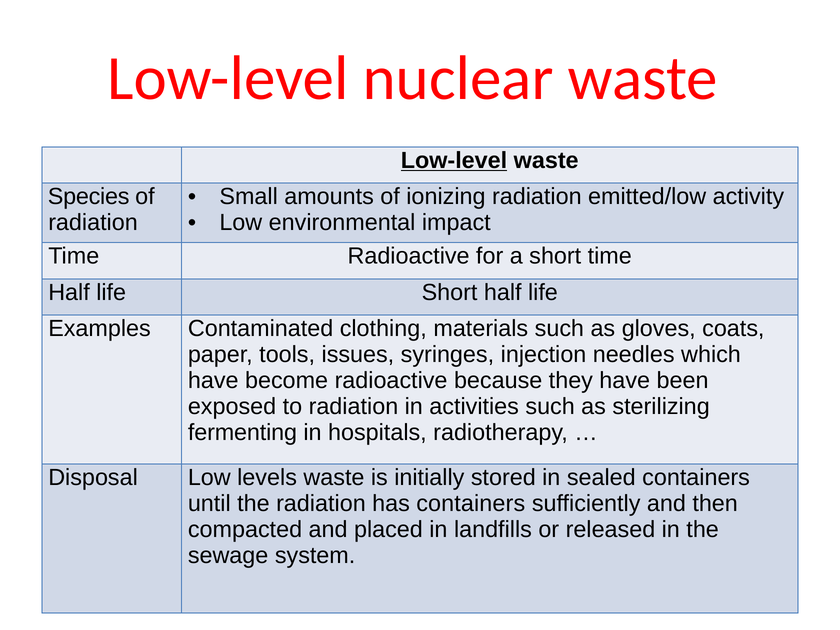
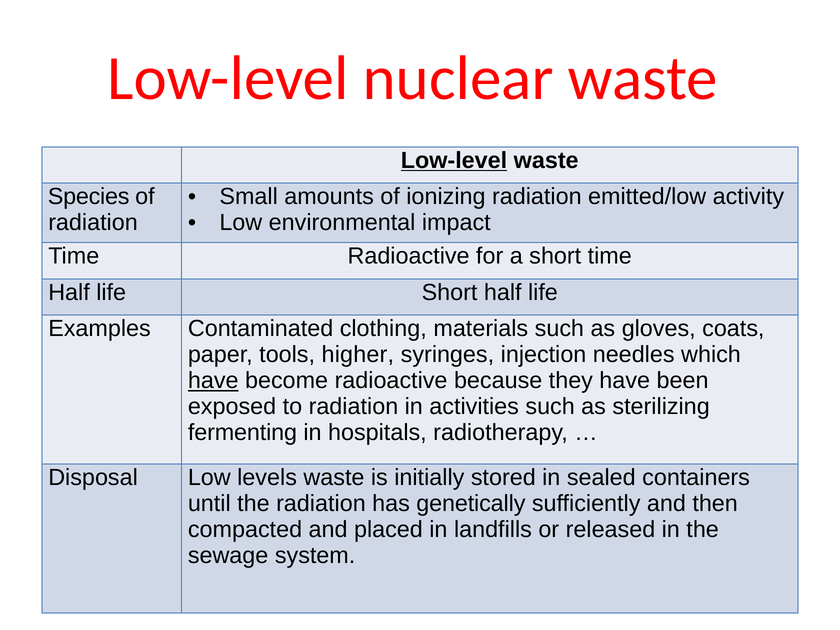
issues: issues -> higher
have at (213, 381) underline: none -> present
has containers: containers -> genetically
